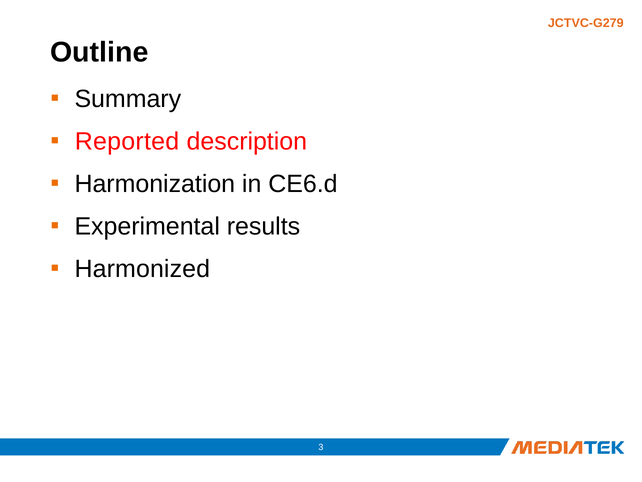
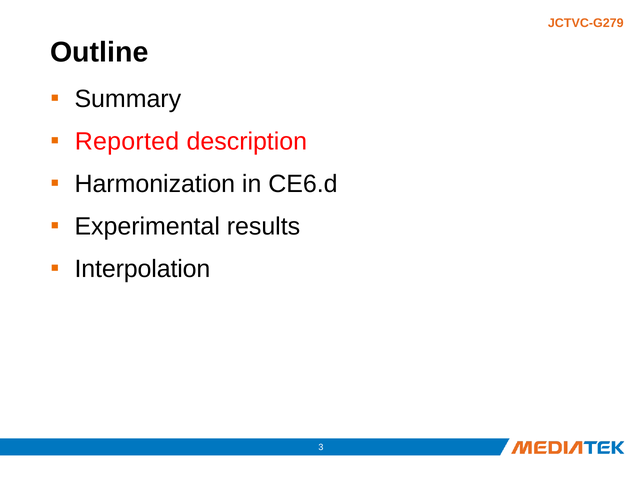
Harmonized: Harmonized -> Interpolation
